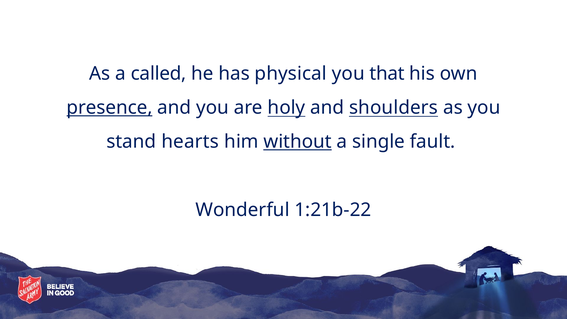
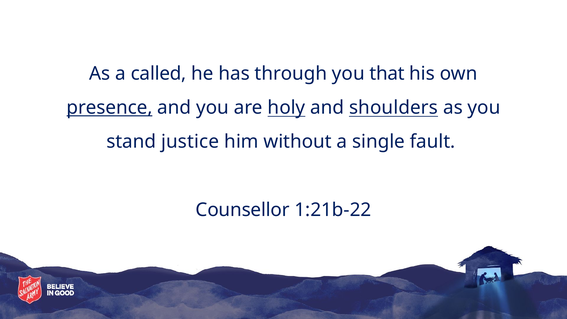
physical: physical -> through
hearts: hearts -> justice
without underline: present -> none
Wonderful: Wonderful -> Counsellor
